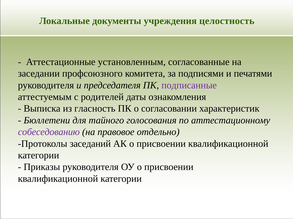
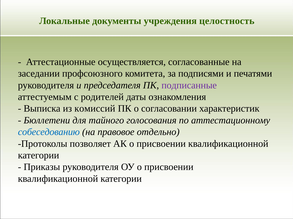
установленным: установленным -> осуществляется
гласность: гласность -> комиссий
собеседованию colour: purple -> blue
заседаний: заседаний -> позволяет
